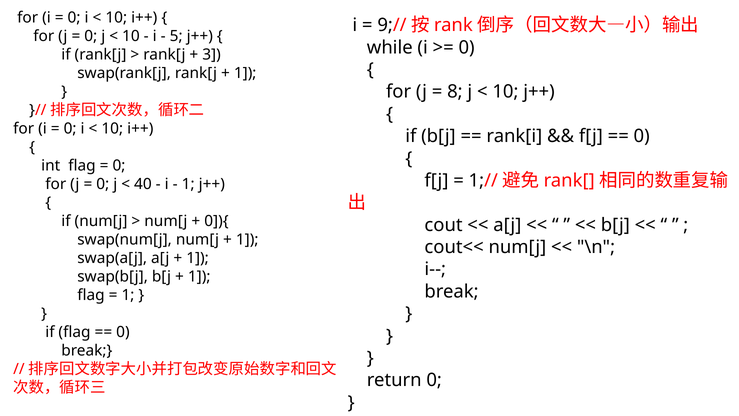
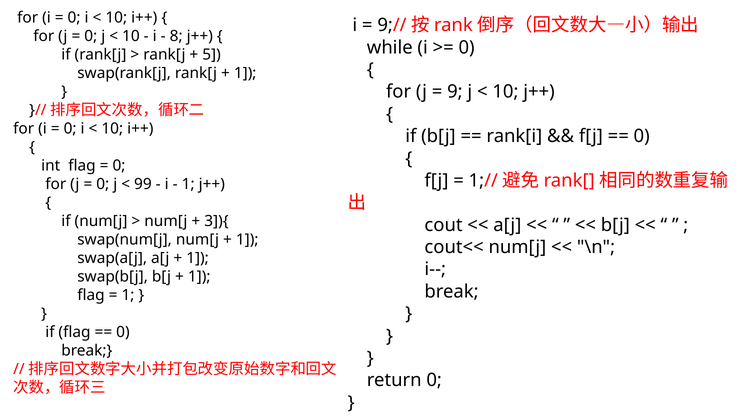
5: 5 -> 8
3: 3 -> 5
8: 8 -> 9
40: 40 -> 99
0]){: 0]){ -> 3]){
